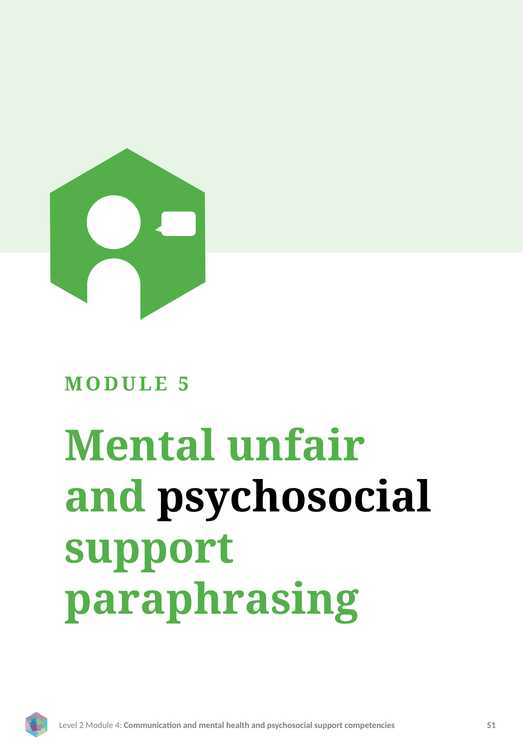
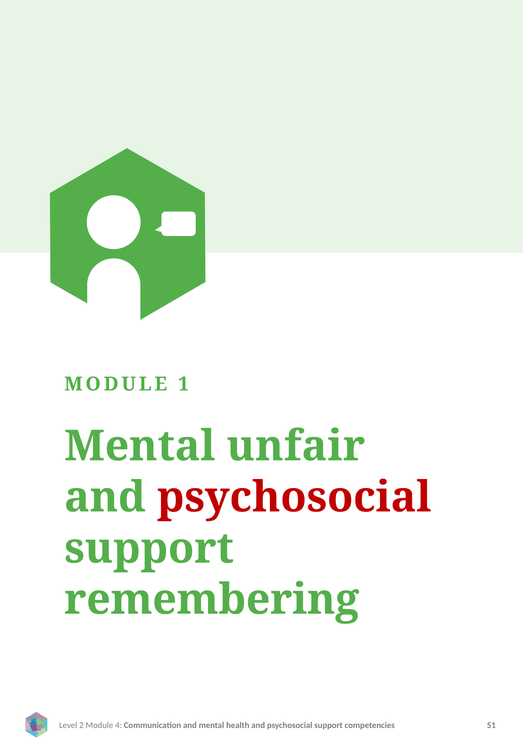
5: 5 -> 1
psychosocial at (294, 497) colour: black -> red
paraphrasing: paraphrasing -> remembering
